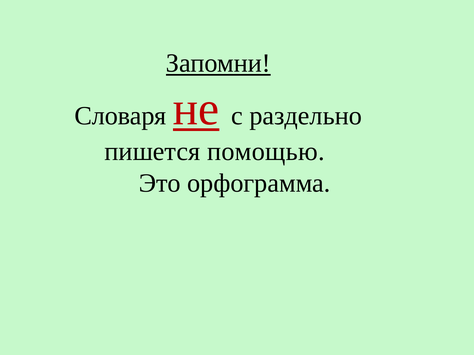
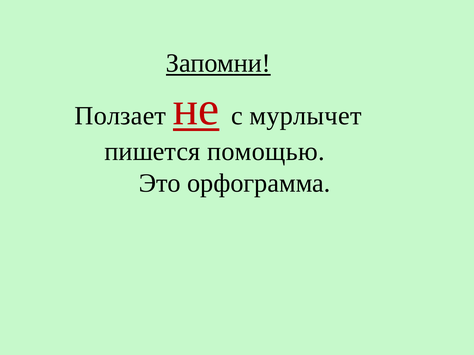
Словаря: Словаря -> Ползает
раздельно: раздельно -> мурлычет
